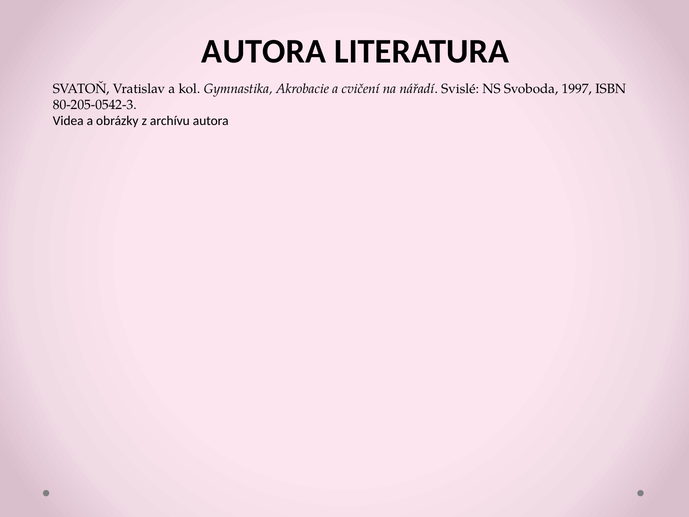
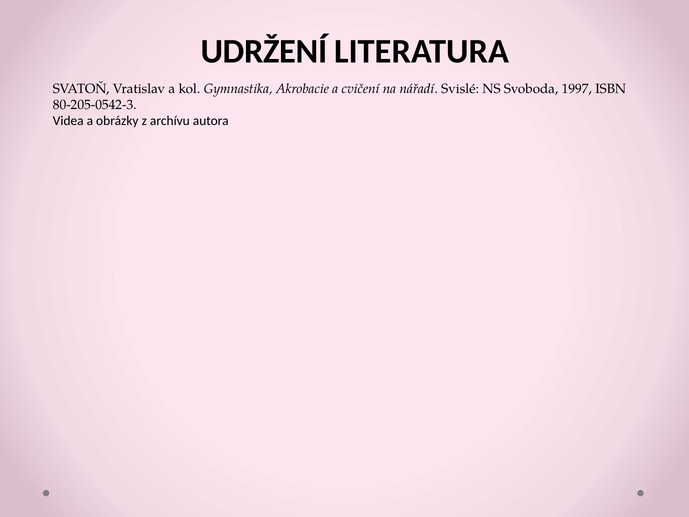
AUTORA at (264, 52): AUTORA -> UDRŽENÍ
